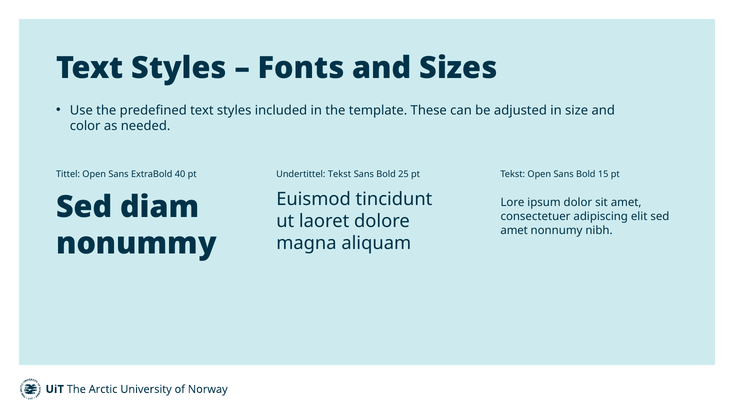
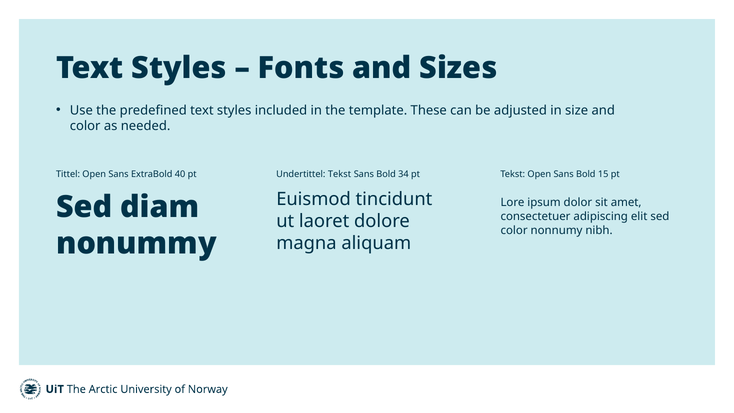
25: 25 -> 34
amet at (514, 230): amet -> color
